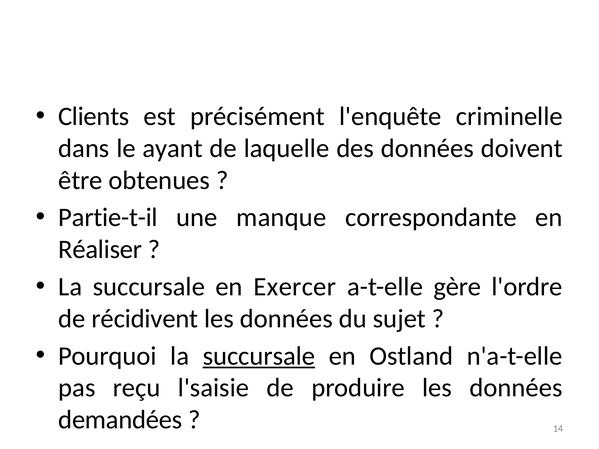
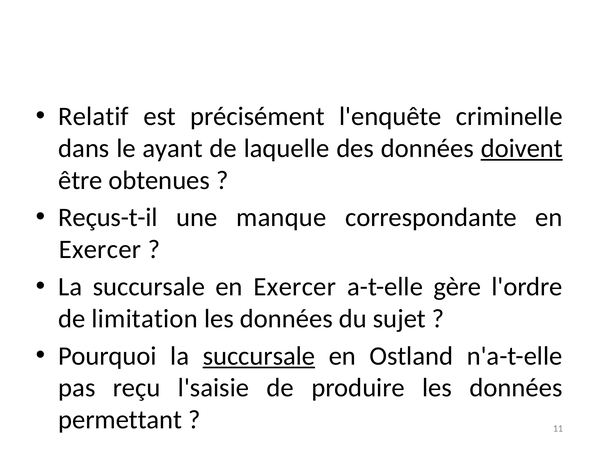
Clients: Clients -> Relatif
doivent underline: none -> present
Partie-t-il: Partie-t-il -> Reçus-t-il
Réaliser at (100, 250): Réaliser -> Exercer
récidivent: récidivent -> limitation
demandées: demandées -> permettant
14: 14 -> 11
